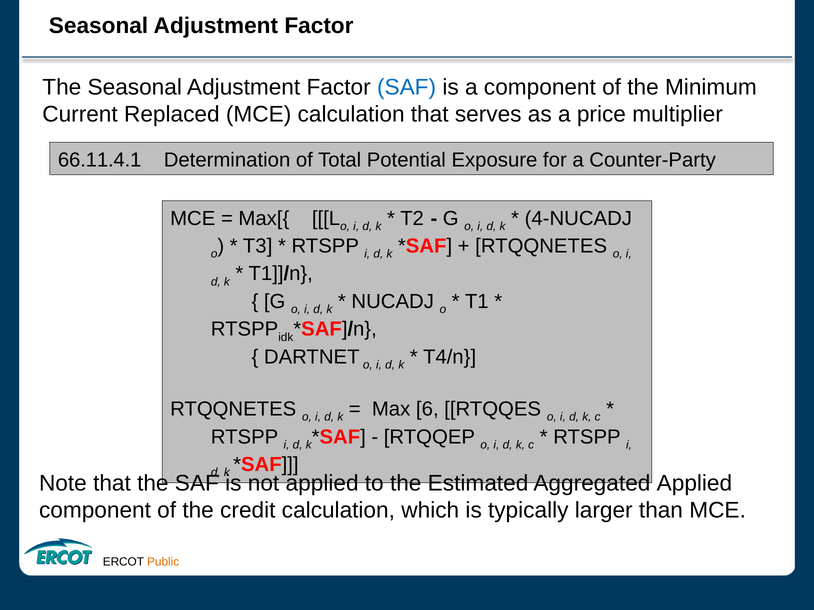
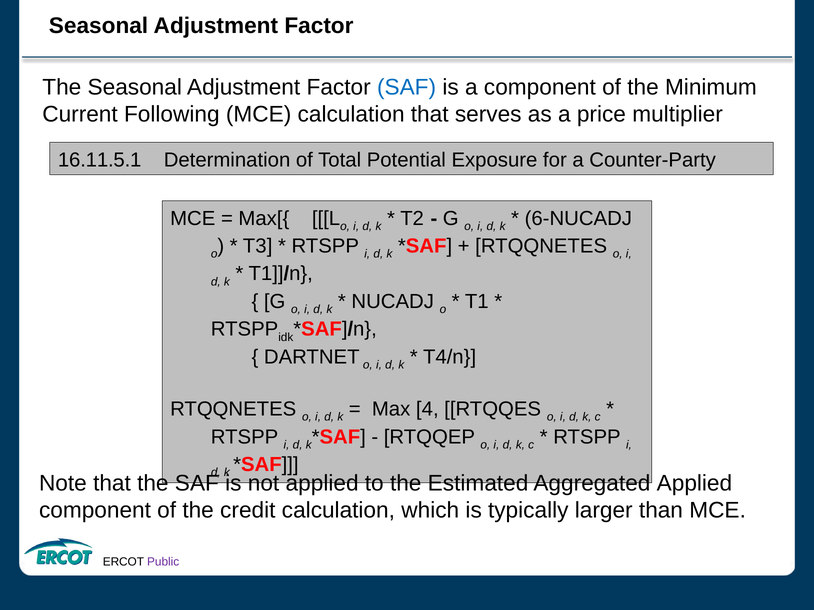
Replaced: Replaced -> Following
66.11.4.1: 66.11.4.1 -> 16.11.5.1
4-NUCADJ: 4-NUCADJ -> 6-NUCADJ
6: 6 -> 4
Public colour: orange -> purple
